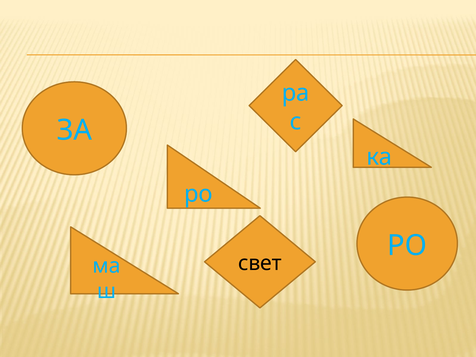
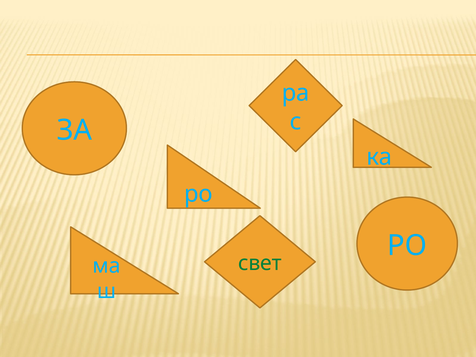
свет colour: black -> green
